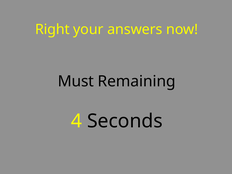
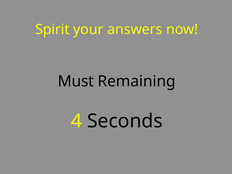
Right: Right -> Spirit
